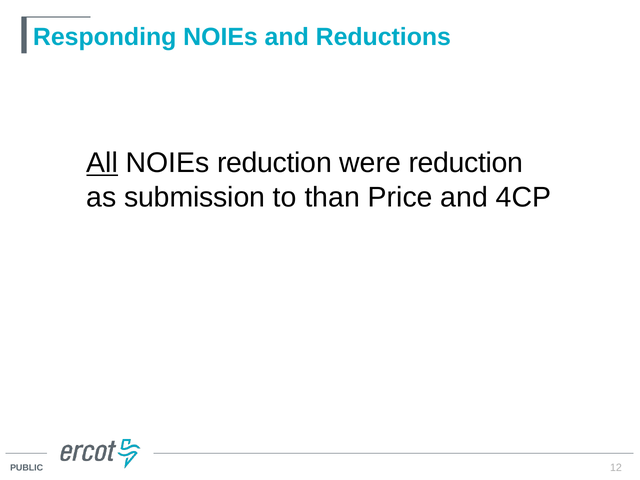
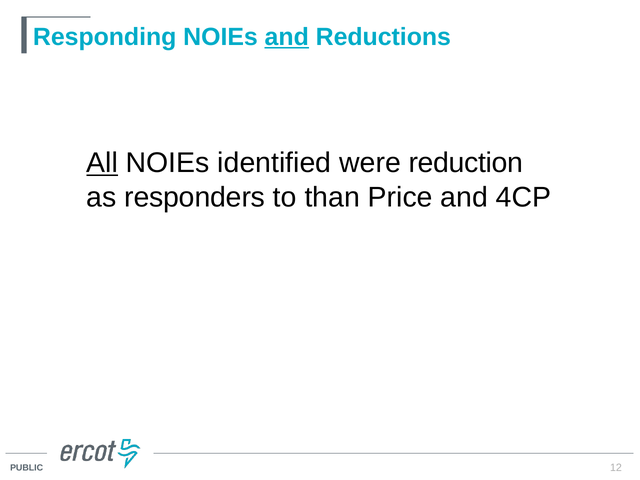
and at (287, 37) underline: none -> present
NOIEs reduction: reduction -> identified
submission: submission -> responders
